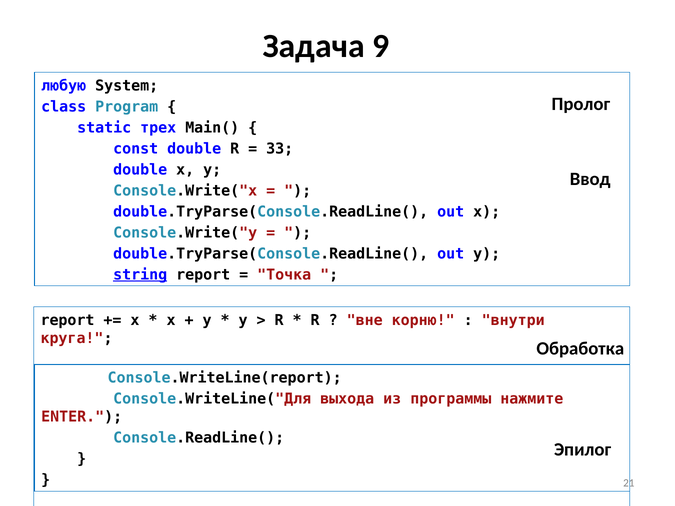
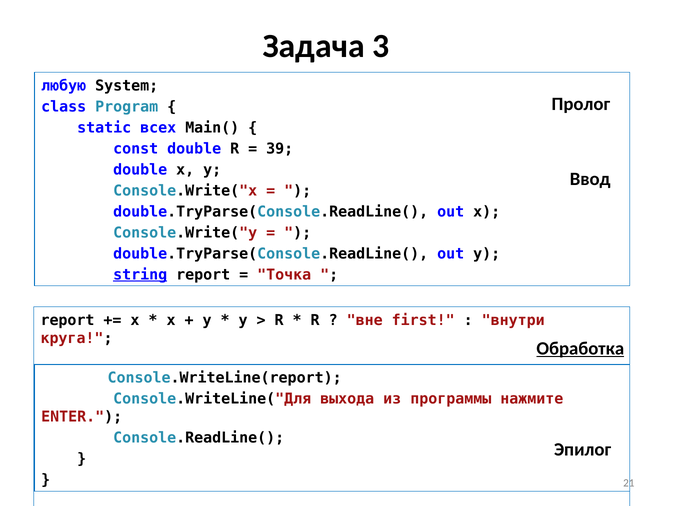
9: 9 -> 3
трех: трех -> всех
33: 33 -> 39
корню: корню -> first
Обработка underline: none -> present
